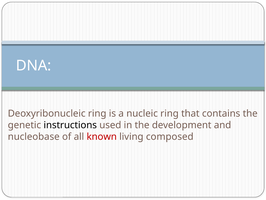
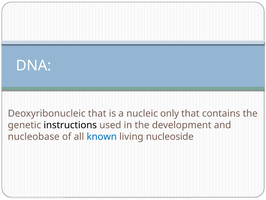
Deoxyribonucleic ring: ring -> that
nucleic ring: ring -> only
known colour: red -> blue
composed: composed -> nucleoside
